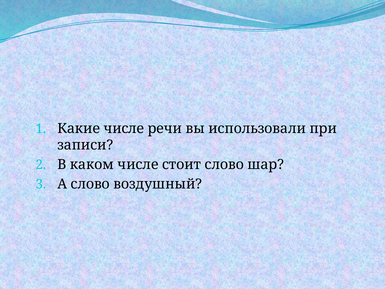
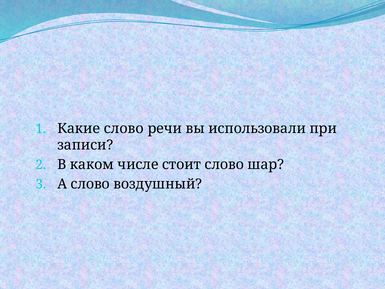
Какие числе: числе -> слово
